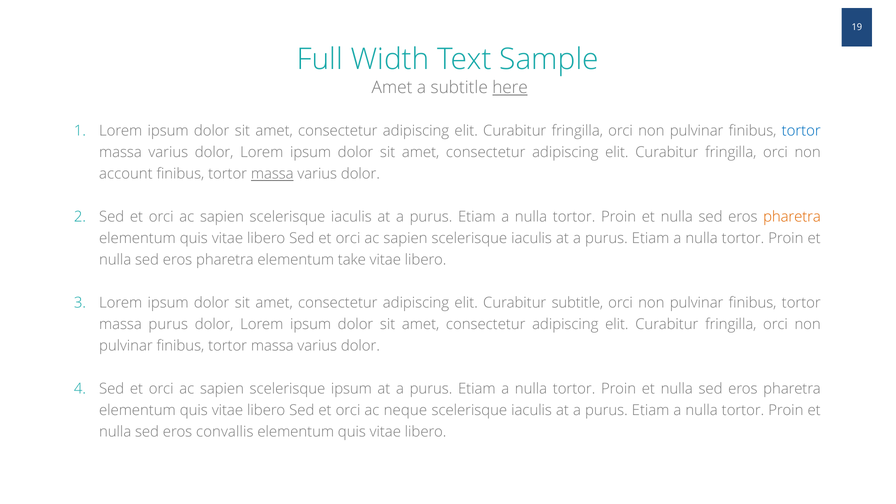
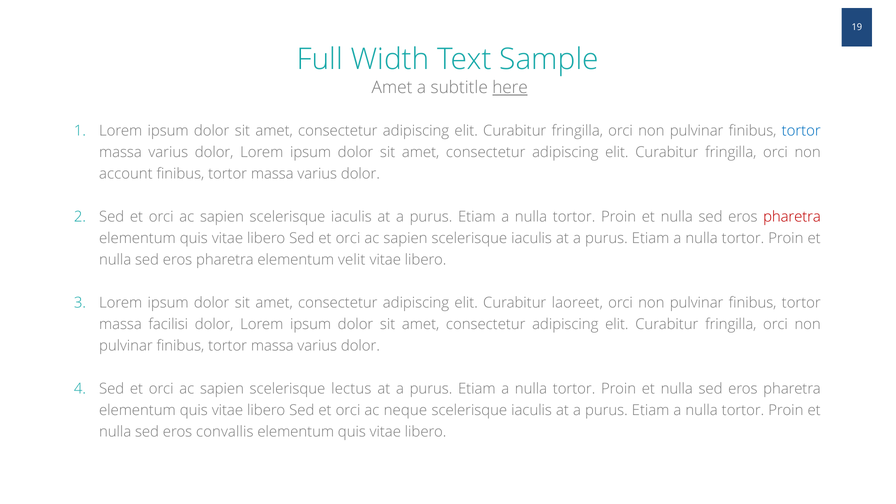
massa at (272, 174) underline: present -> none
pharetra at (792, 217) colour: orange -> red
take: take -> velit
Curabitur subtitle: subtitle -> laoreet
massa purus: purus -> facilisi
scelerisque ipsum: ipsum -> lectus
